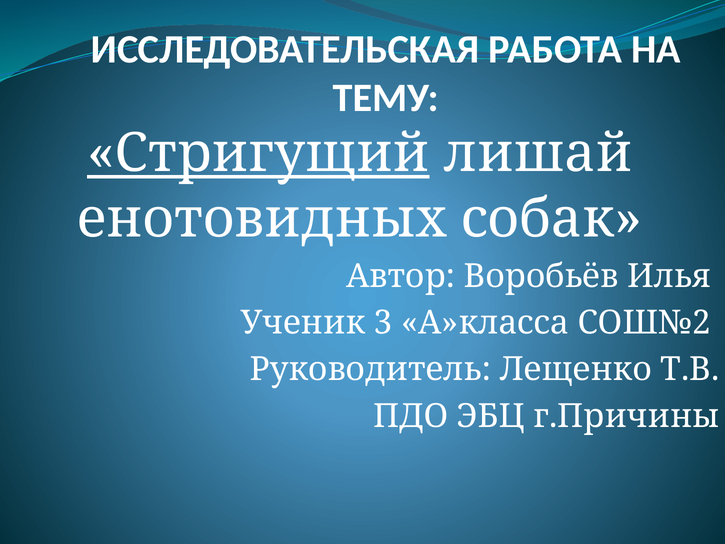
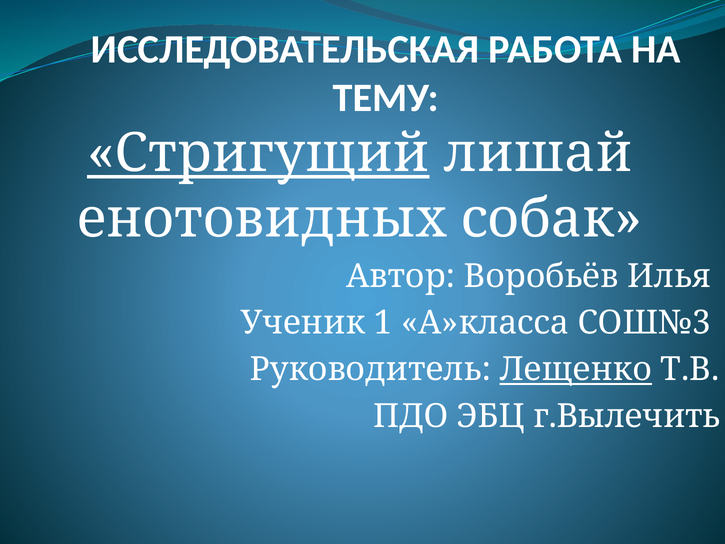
3: 3 -> 1
СОШ№2: СОШ№2 -> СОШ№3
Лещенко underline: none -> present
г.Причины: г.Причины -> г.Вылечить
